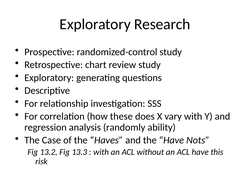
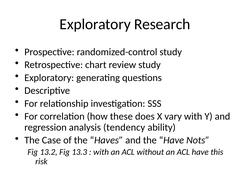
randomly: randomly -> tendency
